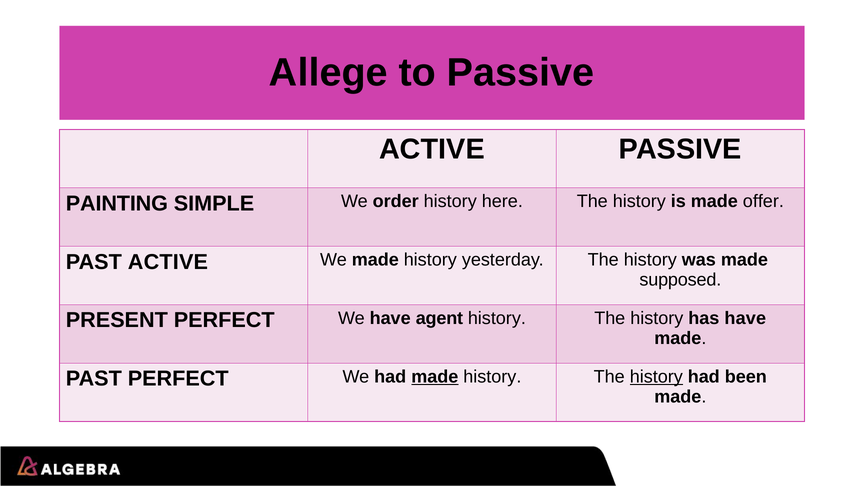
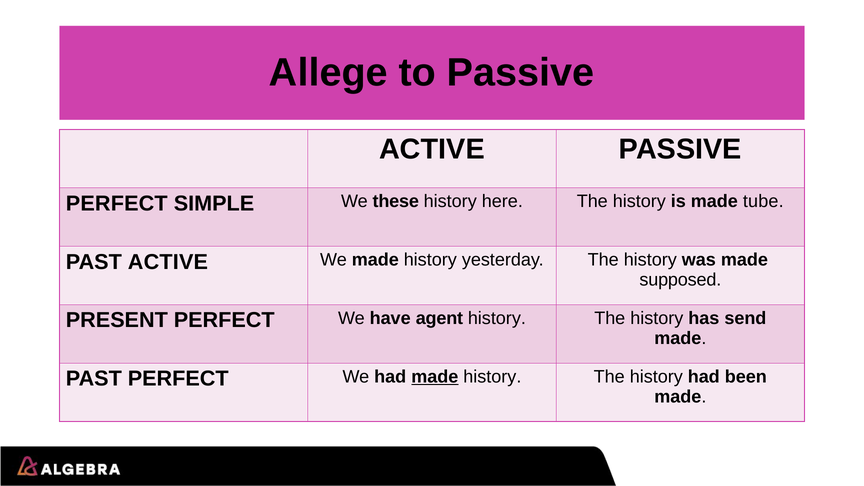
PAINTING at (117, 203): PAINTING -> PERFECT
order: order -> these
offer: offer -> tube
has have: have -> send
history at (656, 377) underline: present -> none
